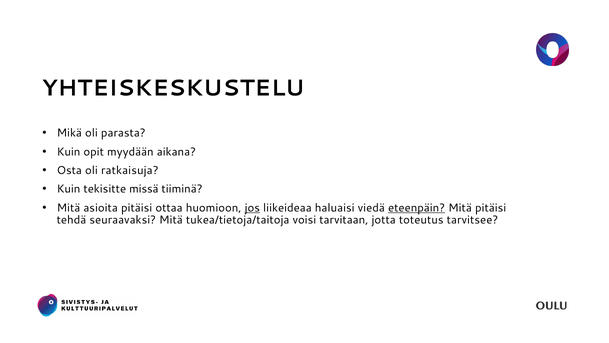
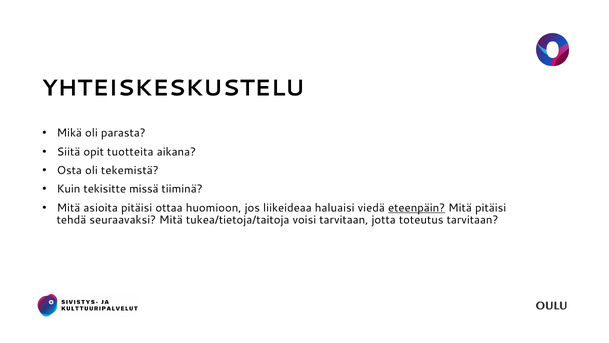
Kuin at (69, 152): Kuin -> Siitä
myydään: myydään -> tuotteita
ratkaisuja: ratkaisuja -> tekemistä
jos underline: present -> none
toteutus tarvitsee: tarvitsee -> tarvitaan
